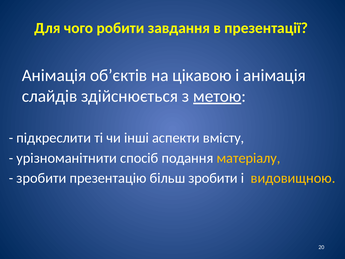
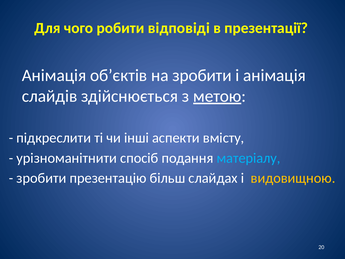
завдання: завдання -> відповіді
на цікавою: цікавою -> зробити
матеріалу colour: yellow -> light blue
більш зробити: зробити -> слайдах
